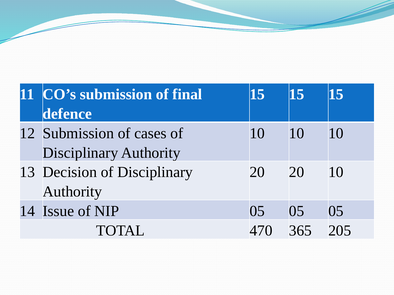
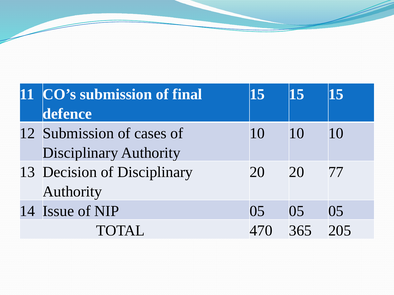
20 10: 10 -> 77
